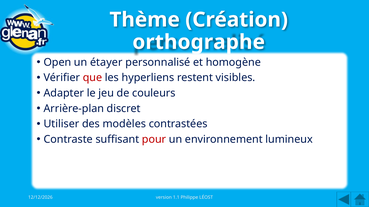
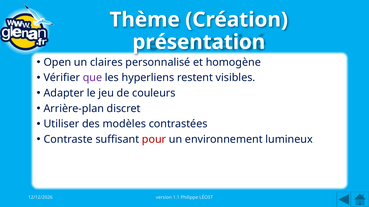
orthographe: orthographe -> présentation
étayer: étayer -> claires
que colour: red -> purple
